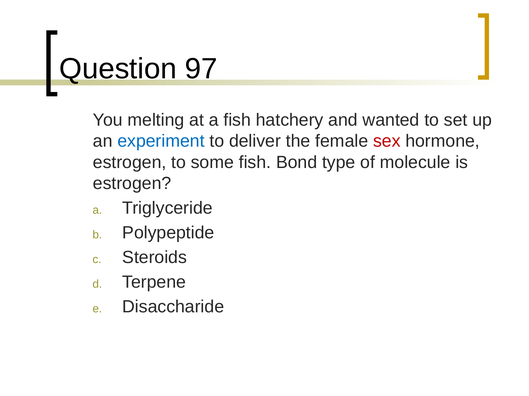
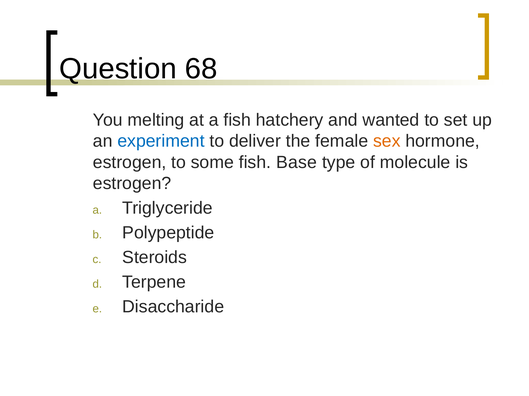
97: 97 -> 68
sex colour: red -> orange
Bond: Bond -> Base
